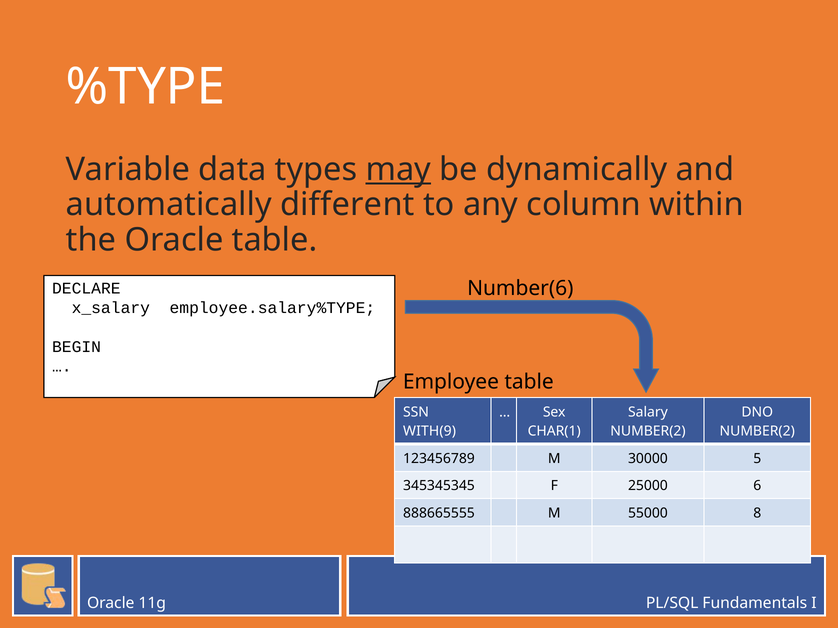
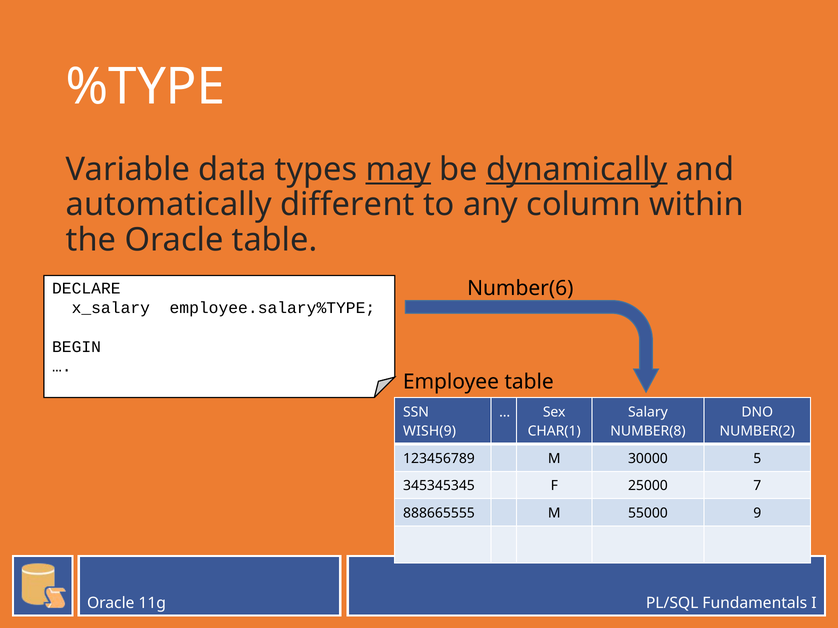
dynamically underline: none -> present
WITH(9: WITH(9 -> WISH(9
NUMBER(2 at (648, 431): NUMBER(2 -> NUMBER(8
6: 6 -> 7
8: 8 -> 9
